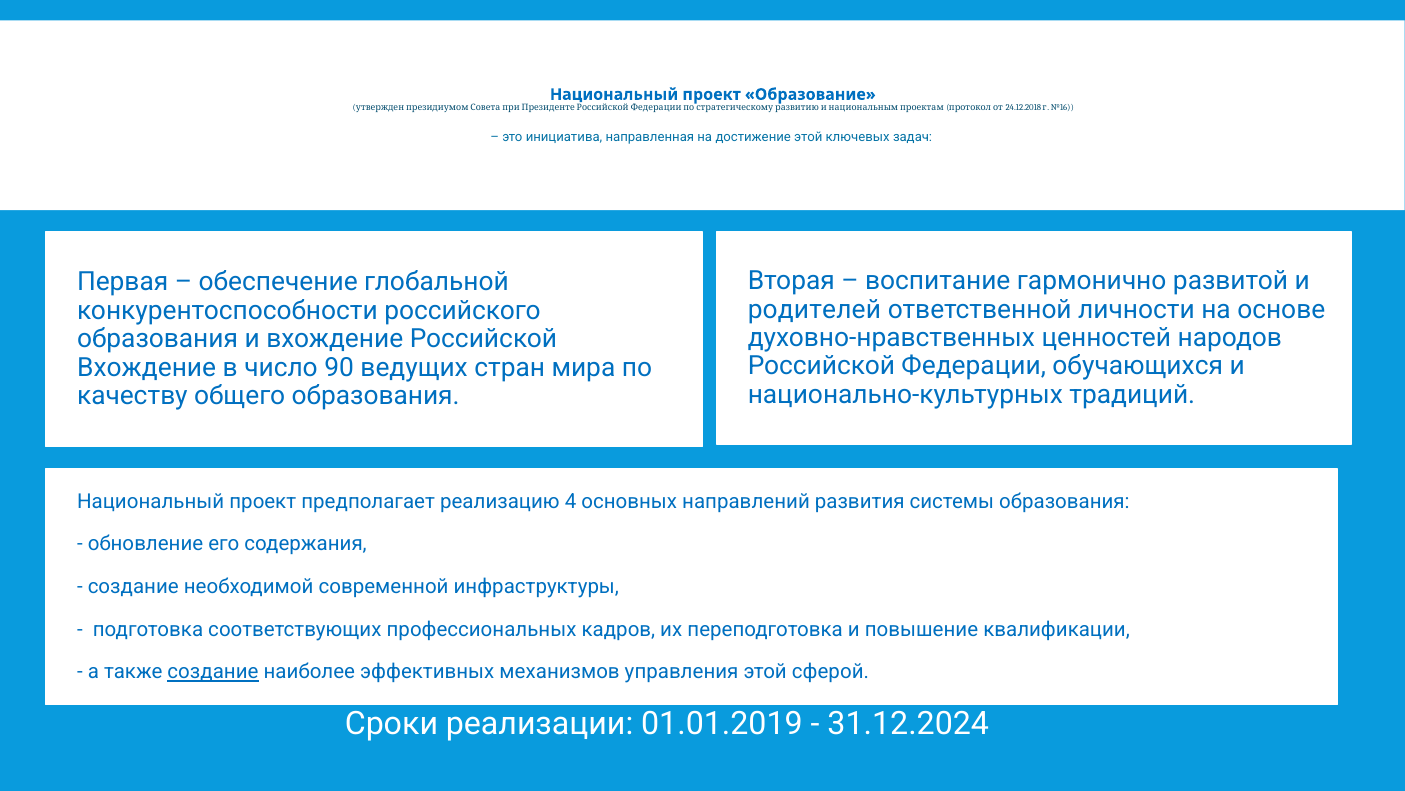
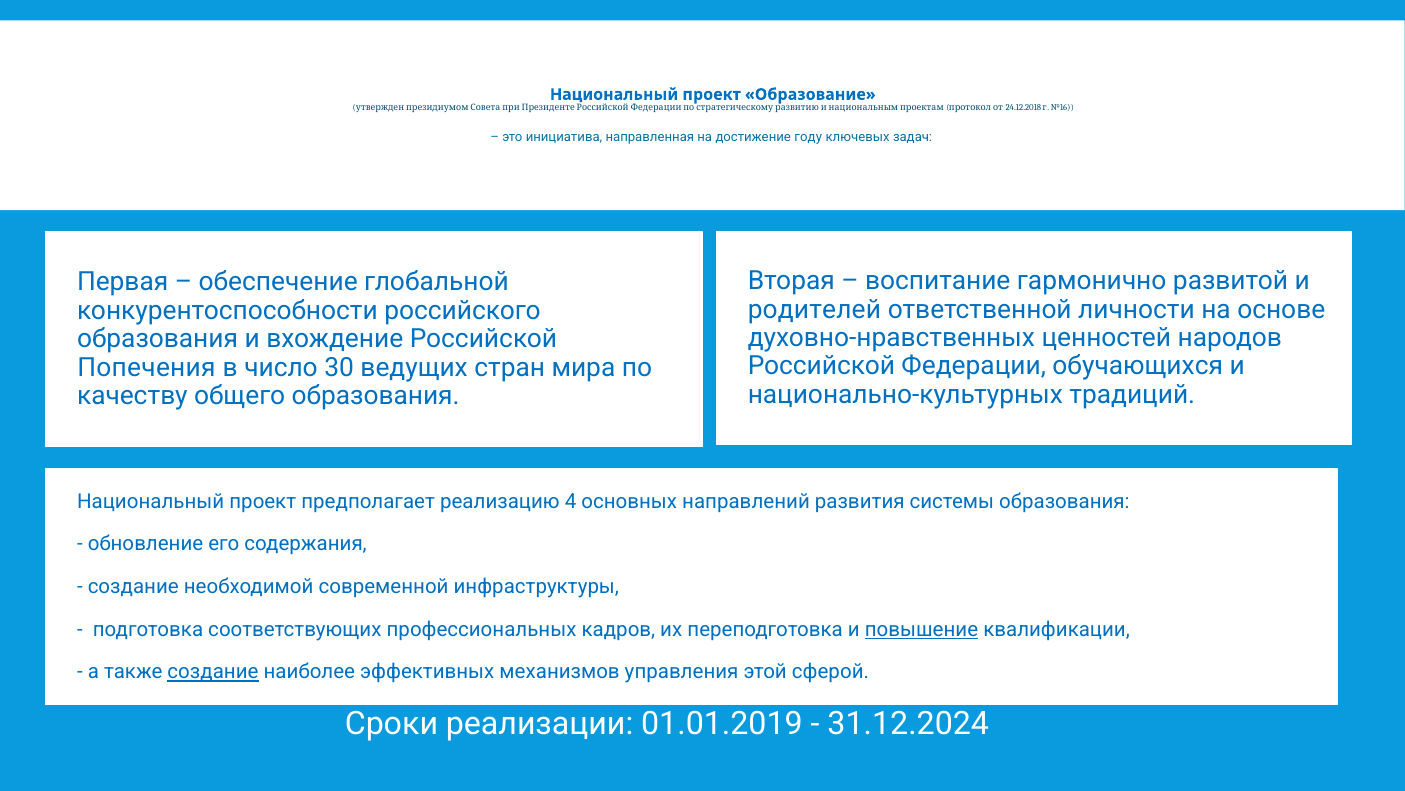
достижение этой: этой -> году
Вхождение at (147, 367): Вхождение -> Попечения
90: 90 -> 30
повышение underline: none -> present
